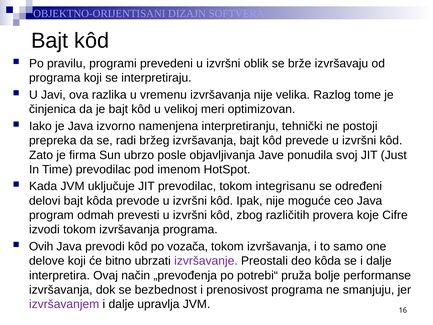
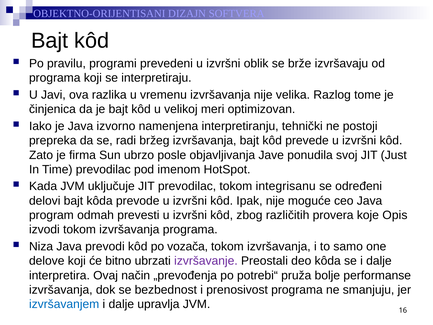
Cifre: Cifre -> Opis
Ovih: Ovih -> Niza
izvršavanjem colour: purple -> blue
